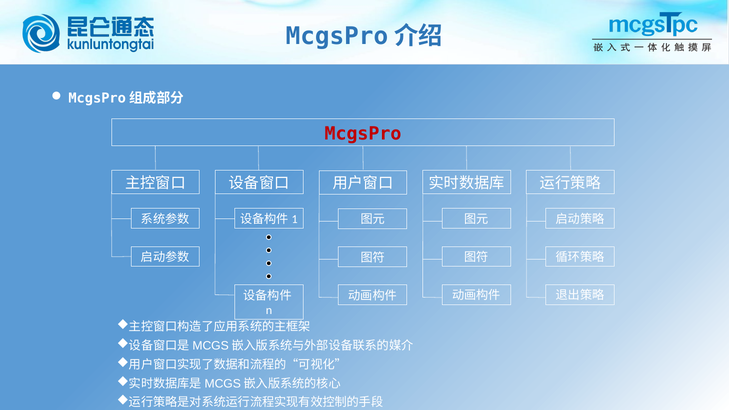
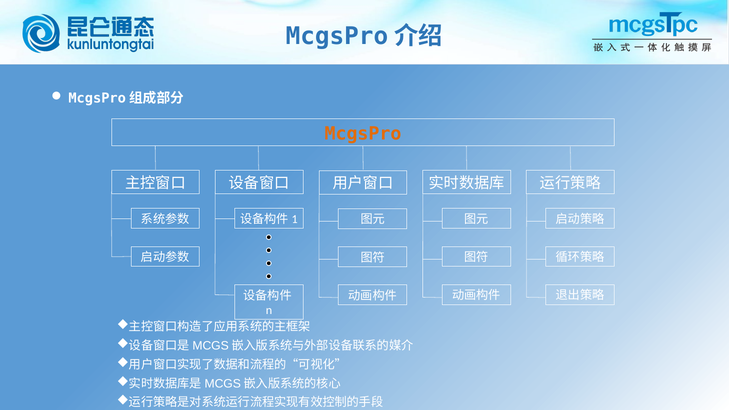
McgsPro colour: red -> orange
